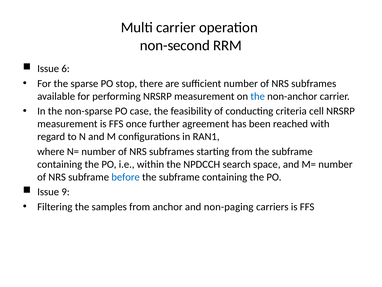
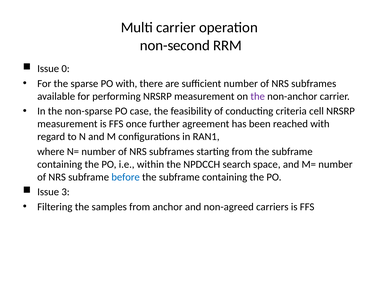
6: 6 -> 0
PO stop: stop -> with
the at (258, 96) colour: blue -> purple
9: 9 -> 3
non-paging: non-paging -> non-agreed
